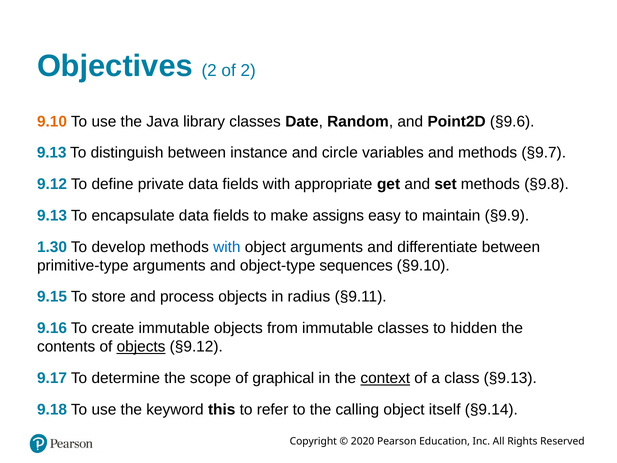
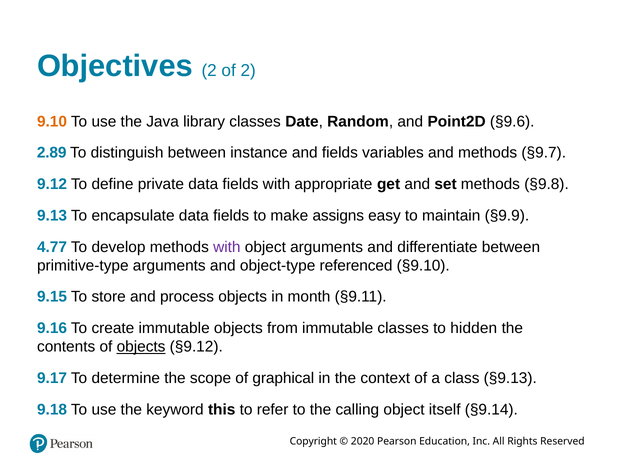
9.13 at (52, 153): 9.13 -> 2.89
and circle: circle -> fields
1.30: 1.30 -> 4.77
with at (227, 247) colour: blue -> purple
sequences: sequences -> referenced
radius: radius -> month
context underline: present -> none
